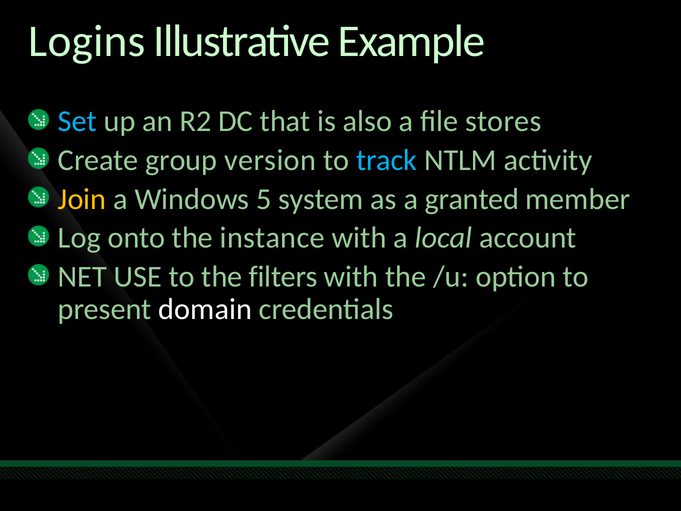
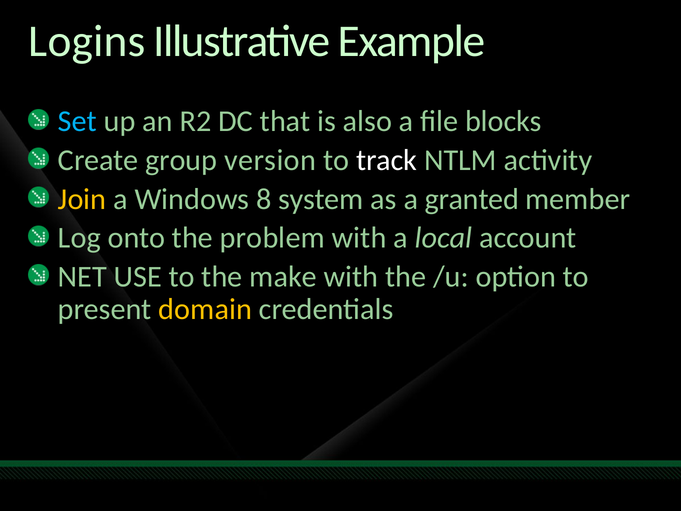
stores: stores -> blocks
track colour: light blue -> white
5: 5 -> 8
instance: instance -> problem
filters: filters -> make
domain colour: white -> yellow
